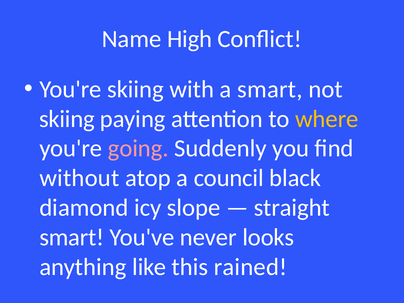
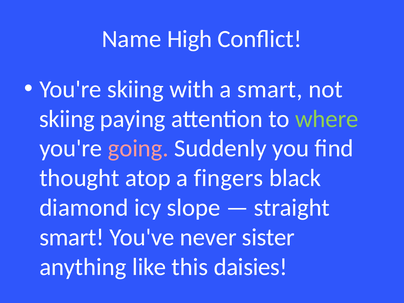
where colour: yellow -> light green
without: without -> thought
council: council -> fingers
looks: looks -> sister
rained: rained -> daisies
